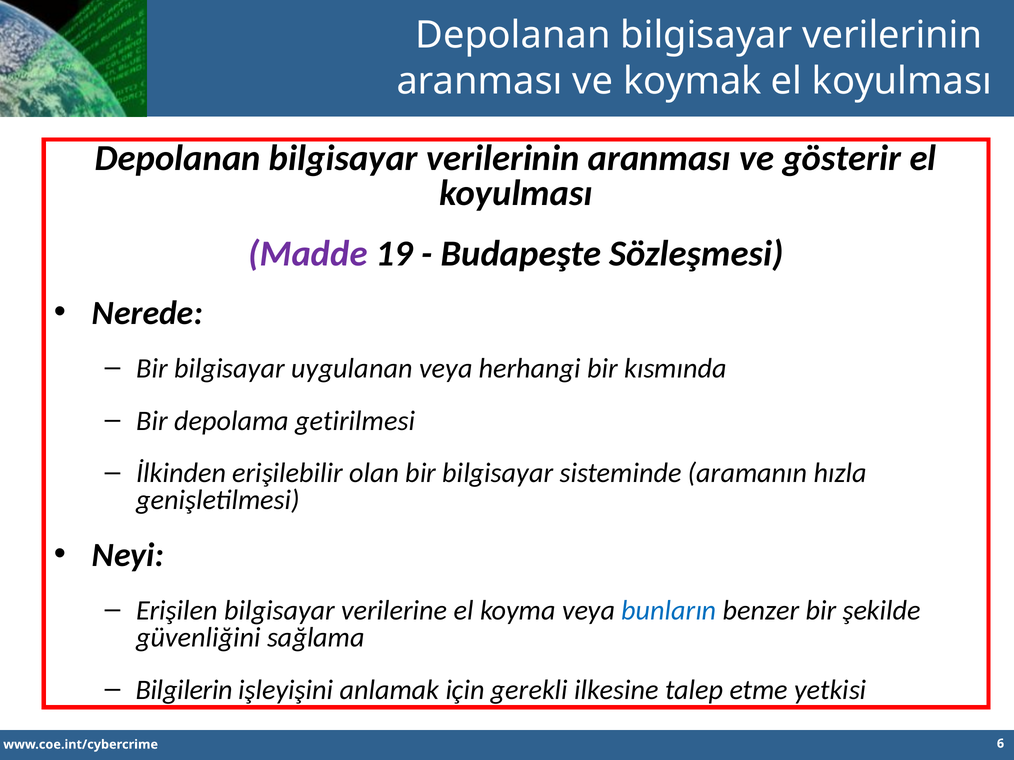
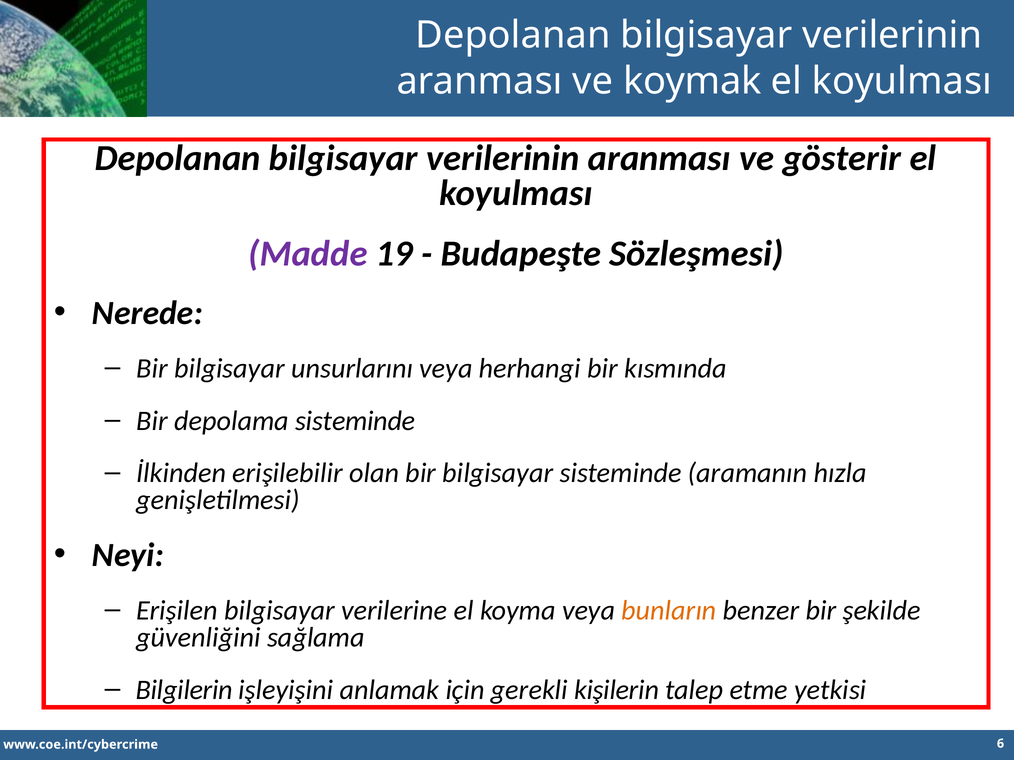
uygulanan: uygulanan -> unsurlarını
depolama getirilmesi: getirilmesi -> sisteminde
bunların colour: blue -> orange
ilkesine: ilkesine -> kişilerin
